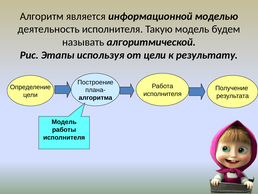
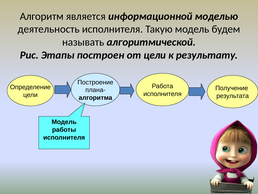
используя: используя -> построен
